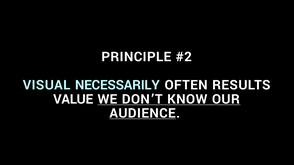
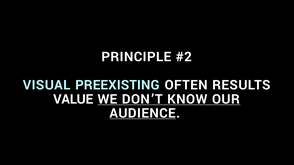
NECESSARILY: NECESSARILY -> PREEXISTING
